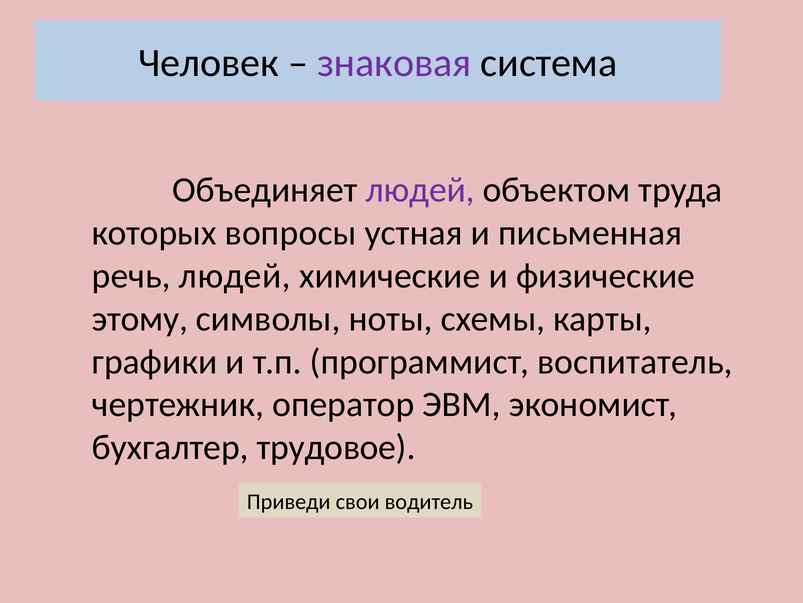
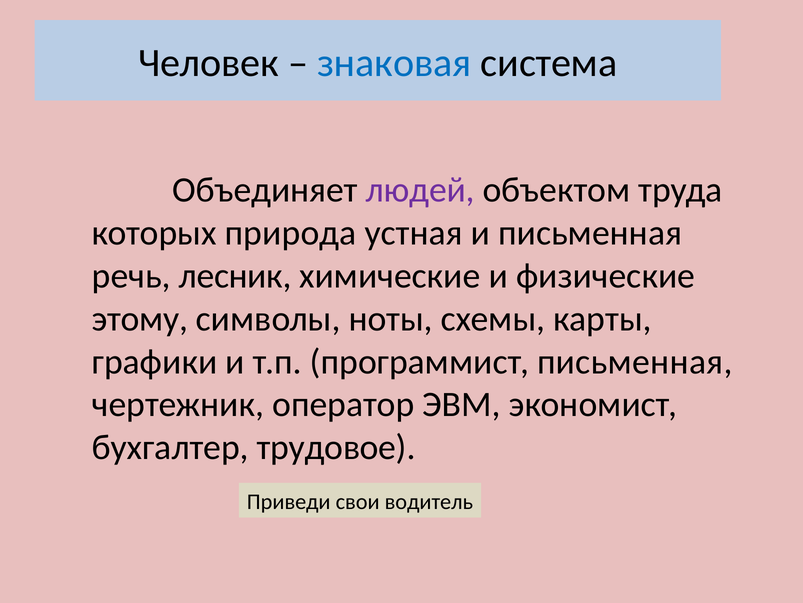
знаковая colour: purple -> blue
вопросы: вопросы -> природа
речь людей: людей -> лесник
программист воспитатель: воспитатель -> письменная
